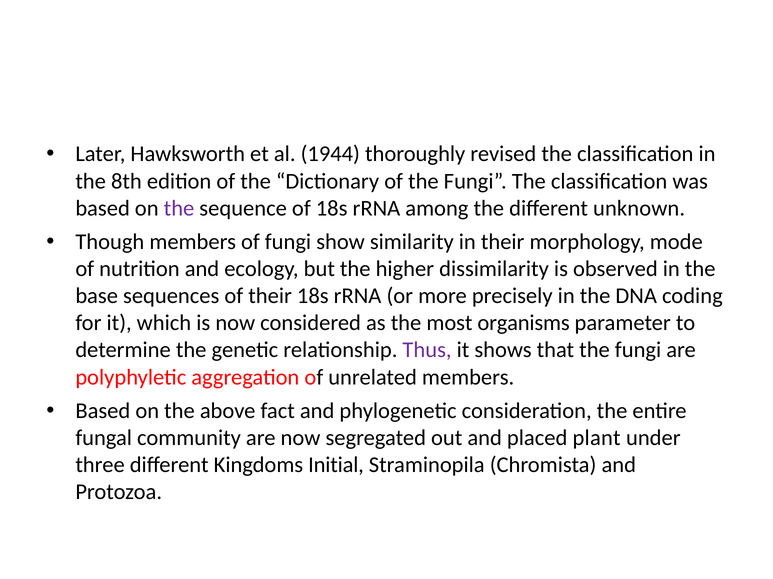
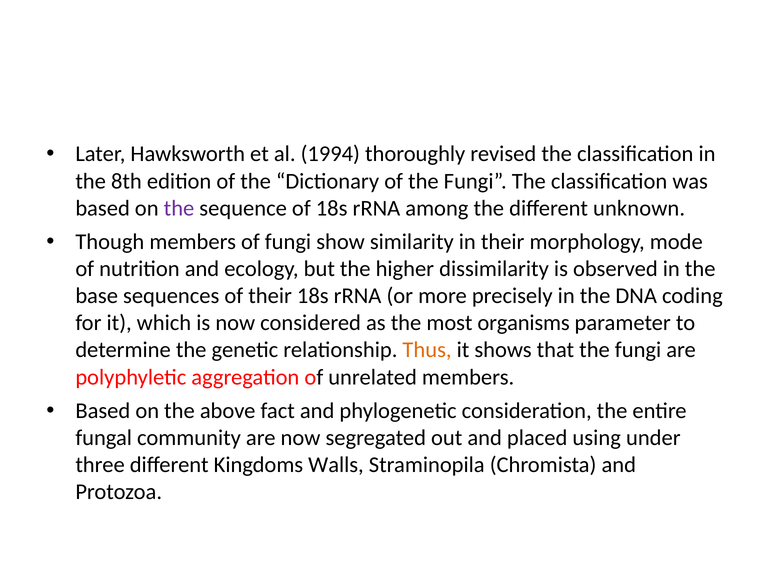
1944: 1944 -> 1994
Thus colour: purple -> orange
plant: plant -> using
Initial: Initial -> Walls
